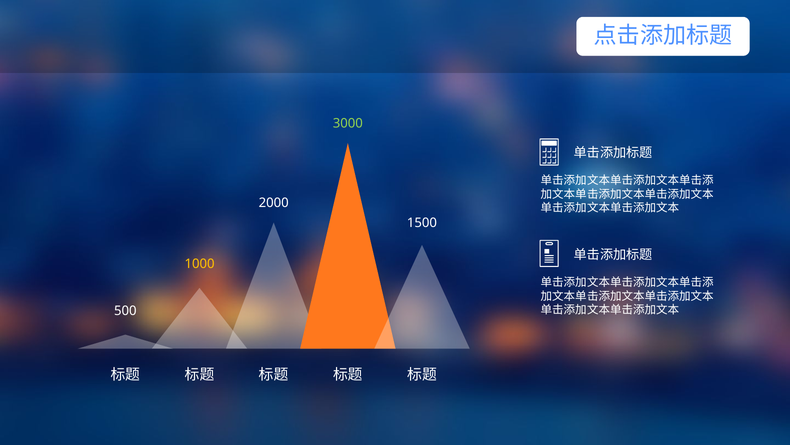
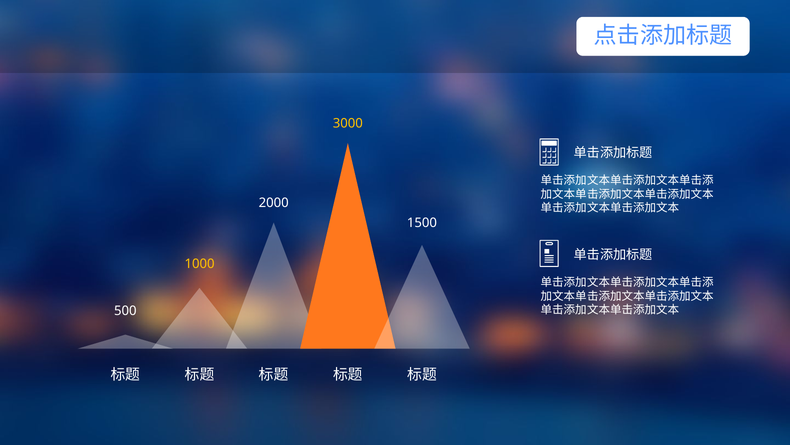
3000 colour: light green -> yellow
